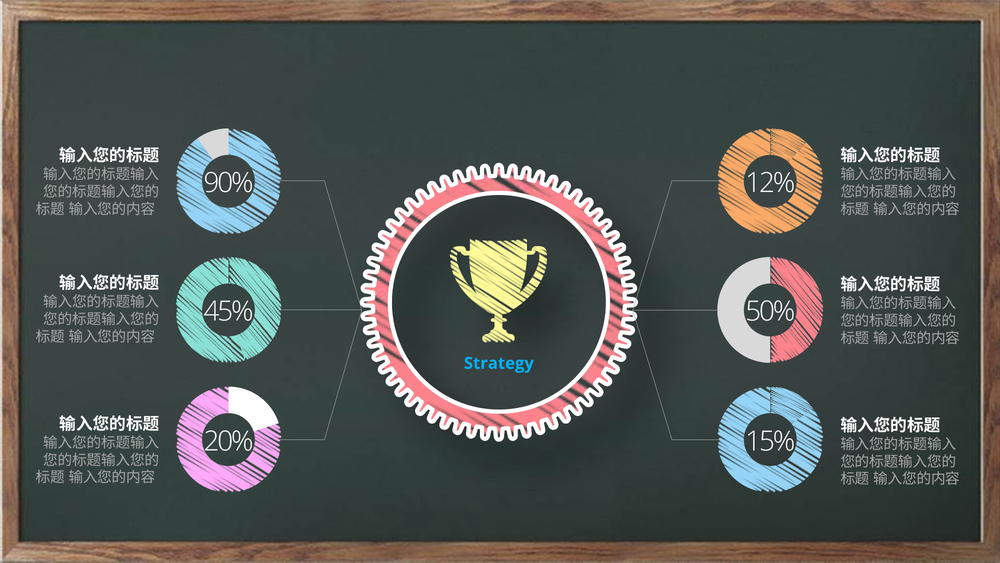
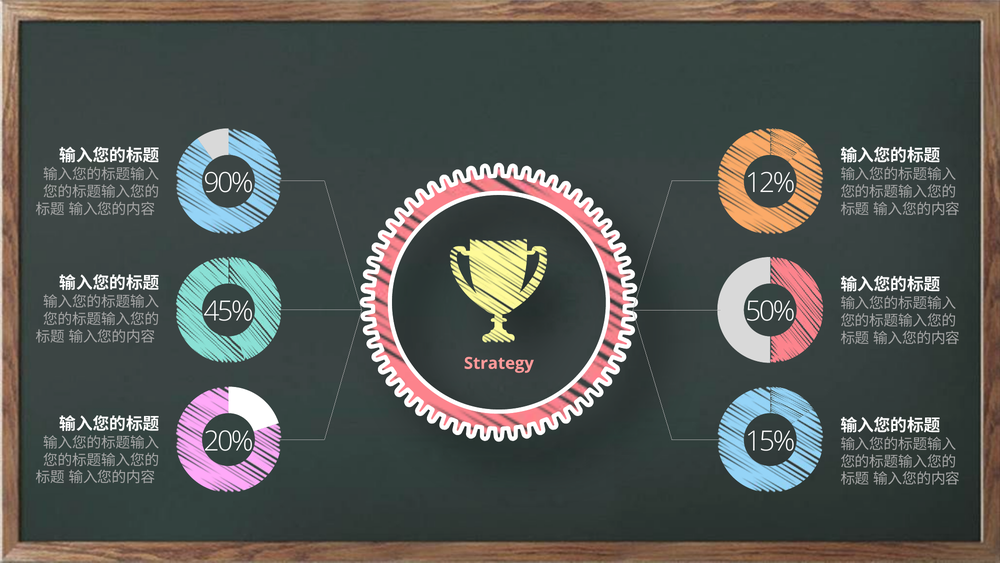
Strategy colour: light blue -> pink
